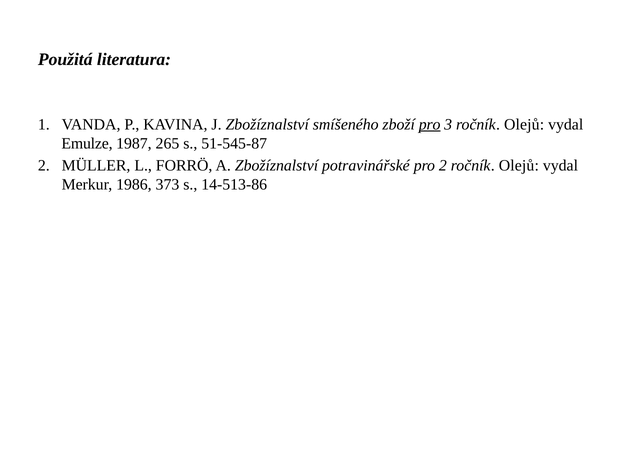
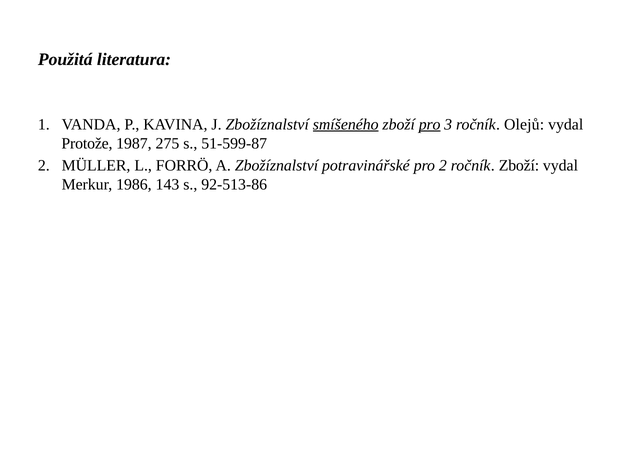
smíšeného underline: none -> present
Emulze: Emulze -> Protože
265: 265 -> 275
51-545-87: 51-545-87 -> 51-599-87
2 ročník Olejů: Olejů -> Zboží
373: 373 -> 143
14-513-86: 14-513-86 -> 92-513-86
